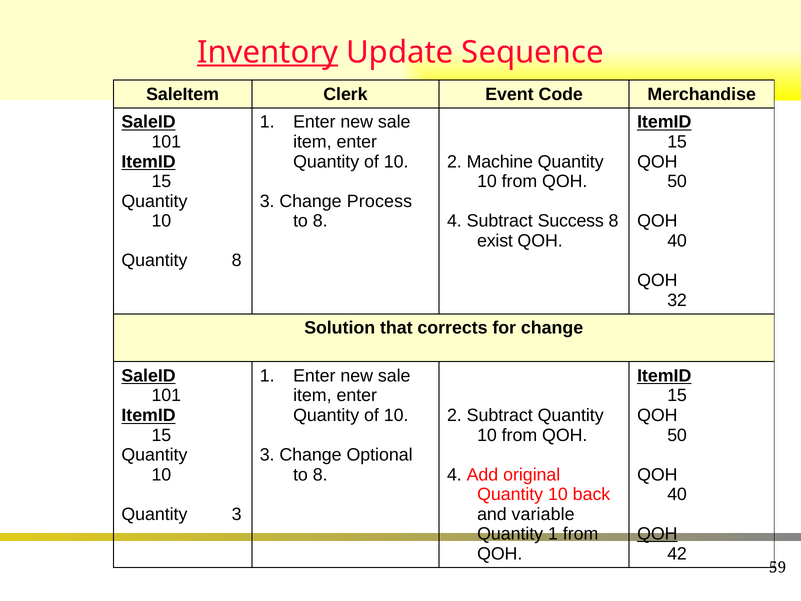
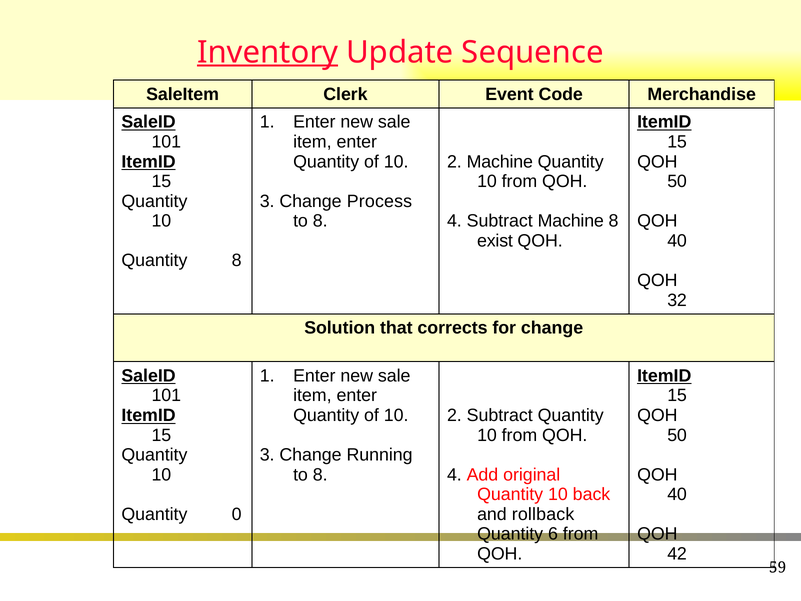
Subtract Success: Success -> Machine
Optional: Optional -> Running
Quantity 3: 3 -> 0
variable: variable -> rollback
Quantity 1: 1 -> 6
QOH at (657, 534) underline: present -> none
